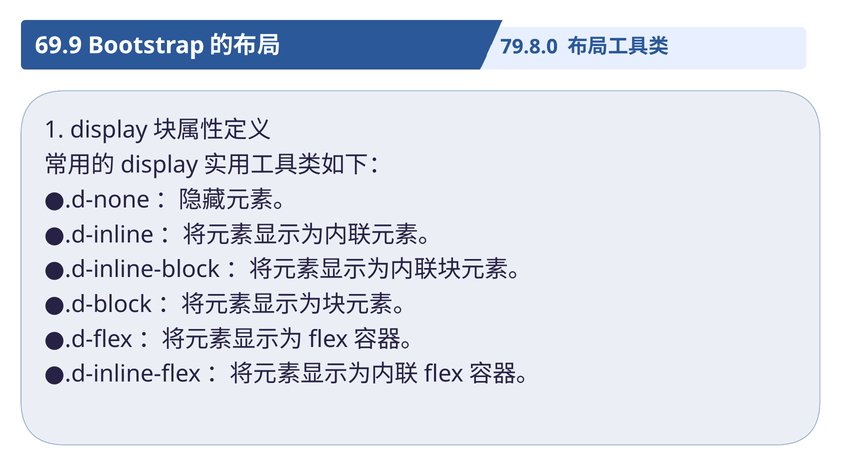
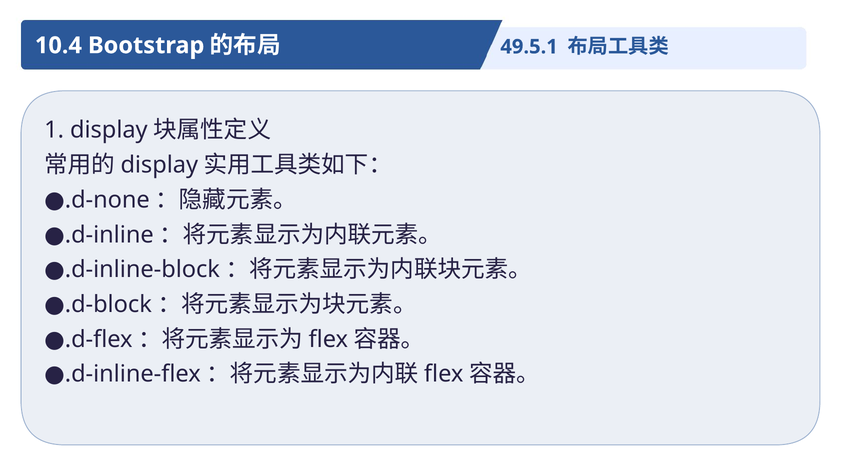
69.9: 69.9 -> 10.4
79.8.0: 79.8.0 -> 49.5.1
